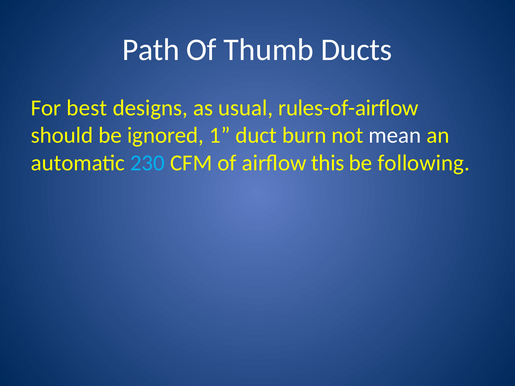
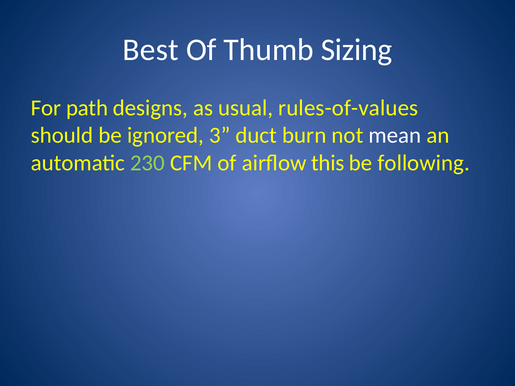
Path: Path -> Best
Ducts: Ducts -> Sizing
best: best -> path
rules-of-airflow: rules-of-airflow -> rules-of-values
1: 1 -> 3
230 colour: light blue -> light green
